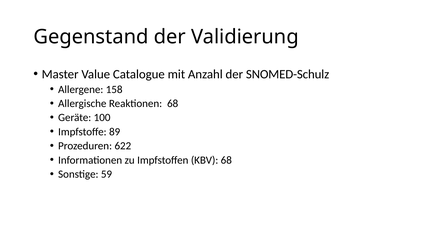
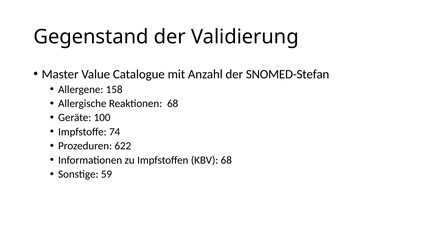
SNOMED-Schulz: SNOMED-Schulz -> SNOMED-Stefan
89: 89 -> 74
